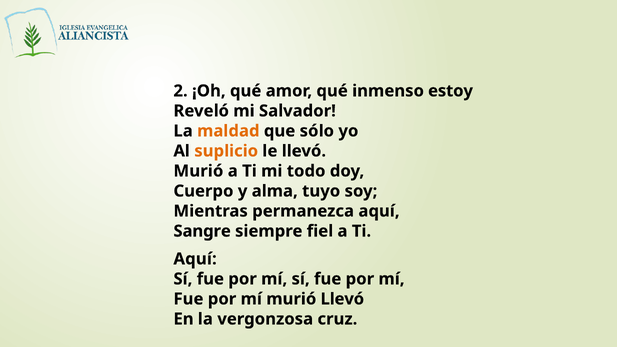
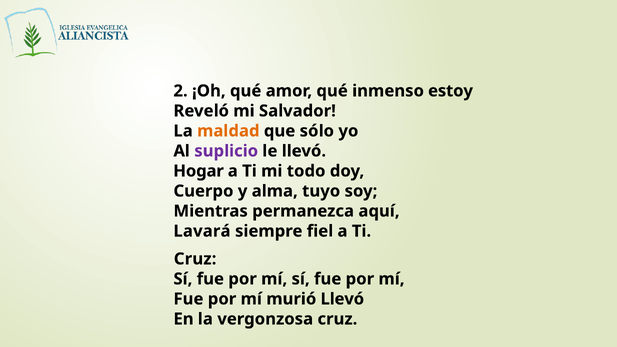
suplicio colour: orange -> purple
Murió at (198, 171): Murió -> Hogar
Sangre: Sangre -> Lavará
Aquí at (195, 259): Aquí -> Cruz
